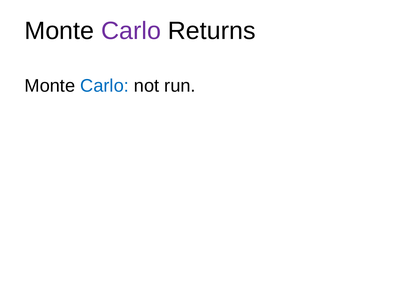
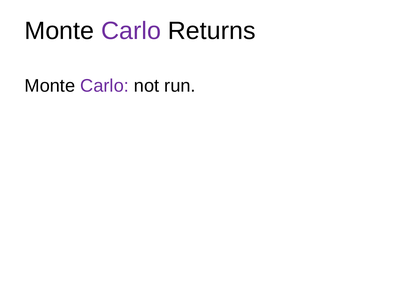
Carlo at (105, 86) colour: blue -> purple
